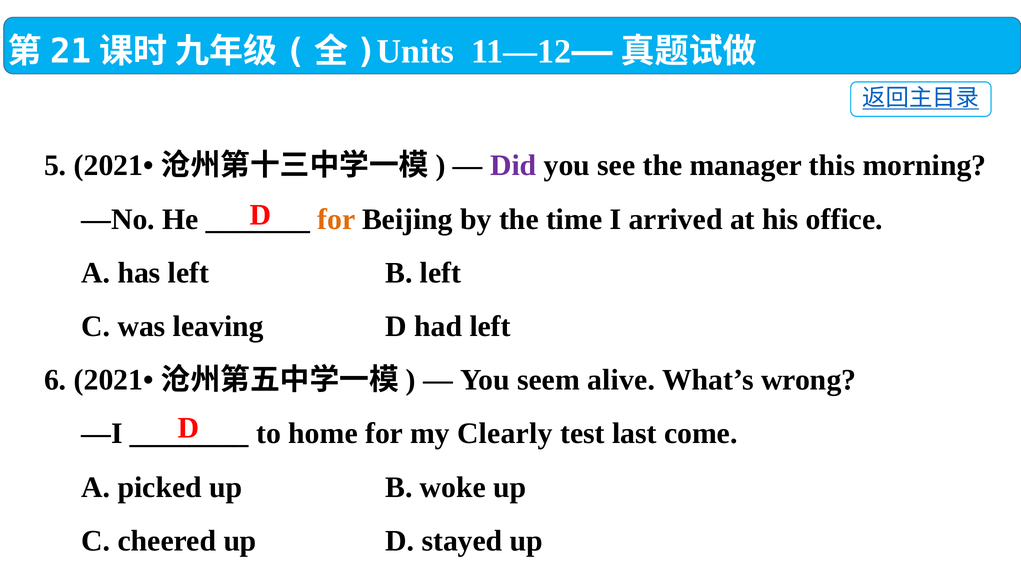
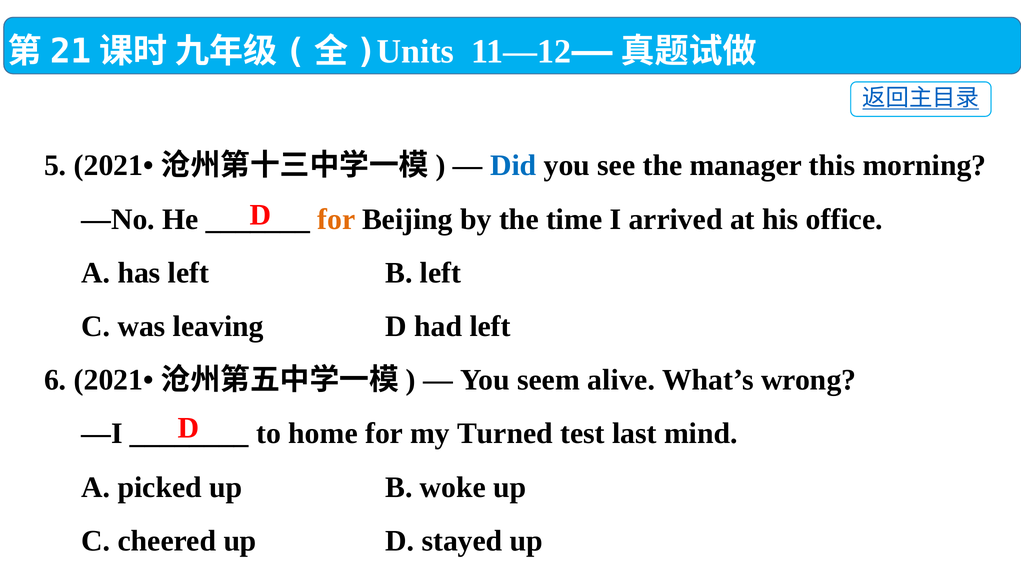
Did colour: purple -> blue
Clearly: Clearly -> Turned
come: come -> mind
